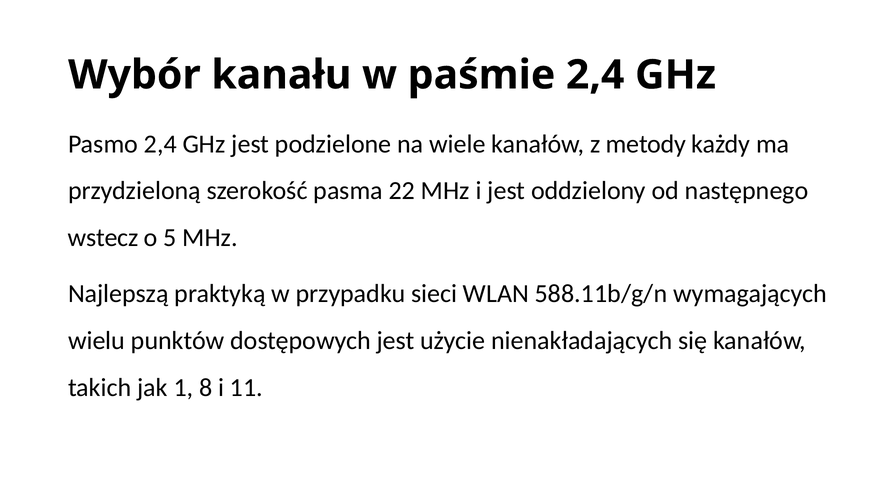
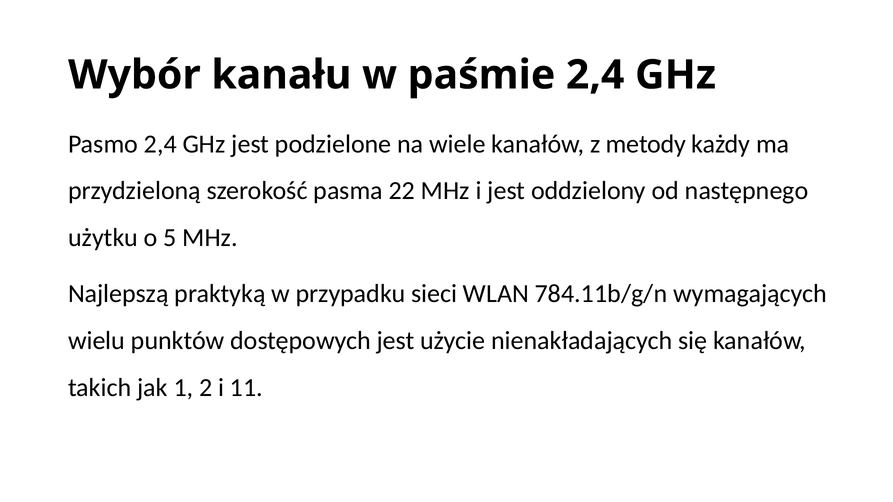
wstecz: wstecz -> użytku
588.11b/g/n: 588.11b/g/n -> 784.11b/g/n
8: 8 -> 2
